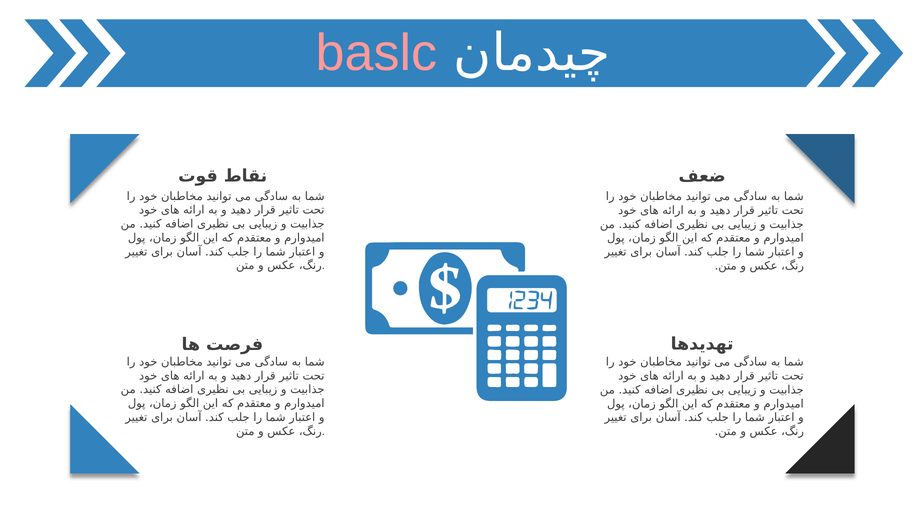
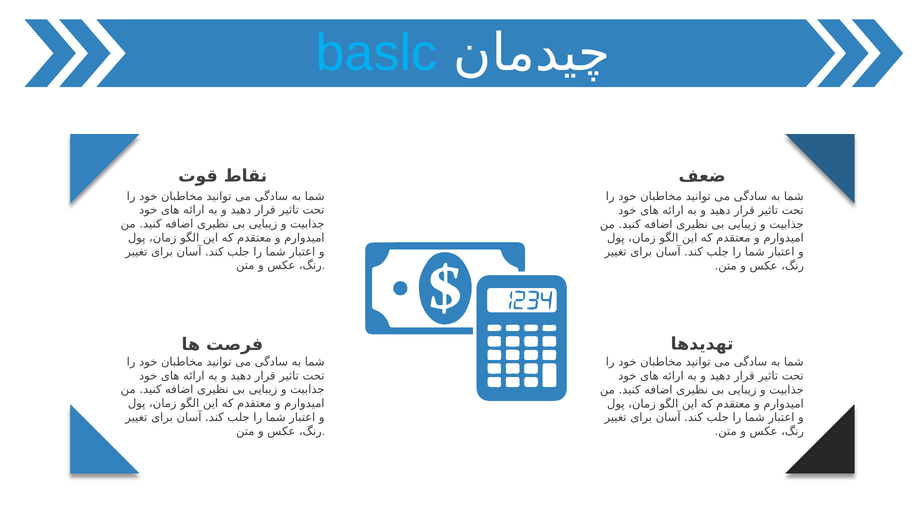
baslc colour: pink -> light blue
